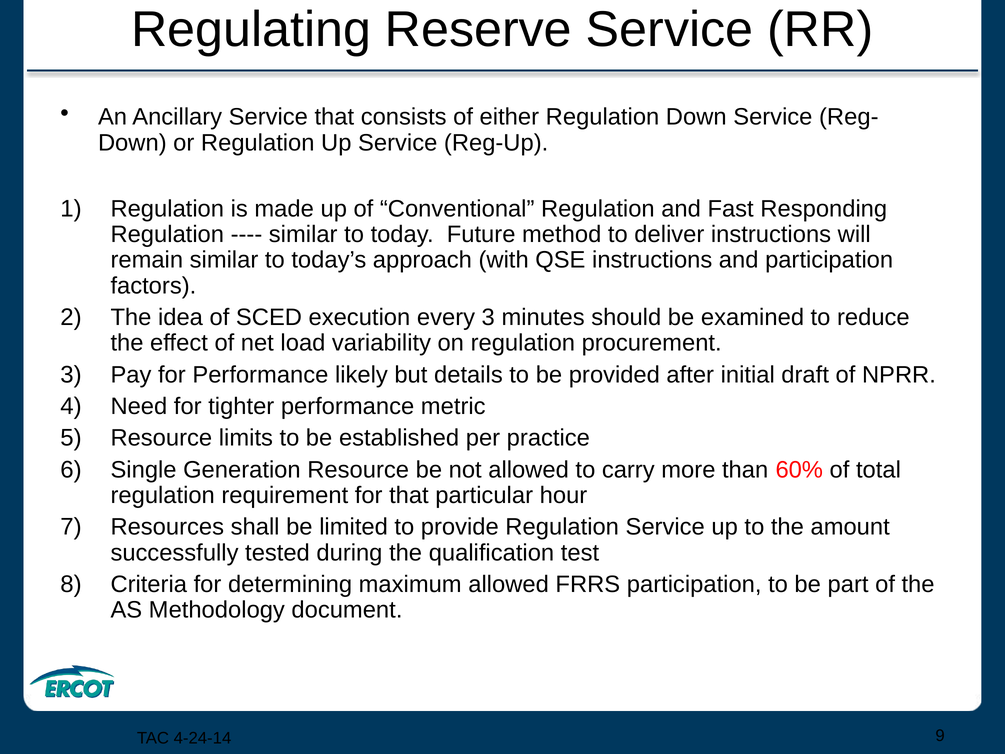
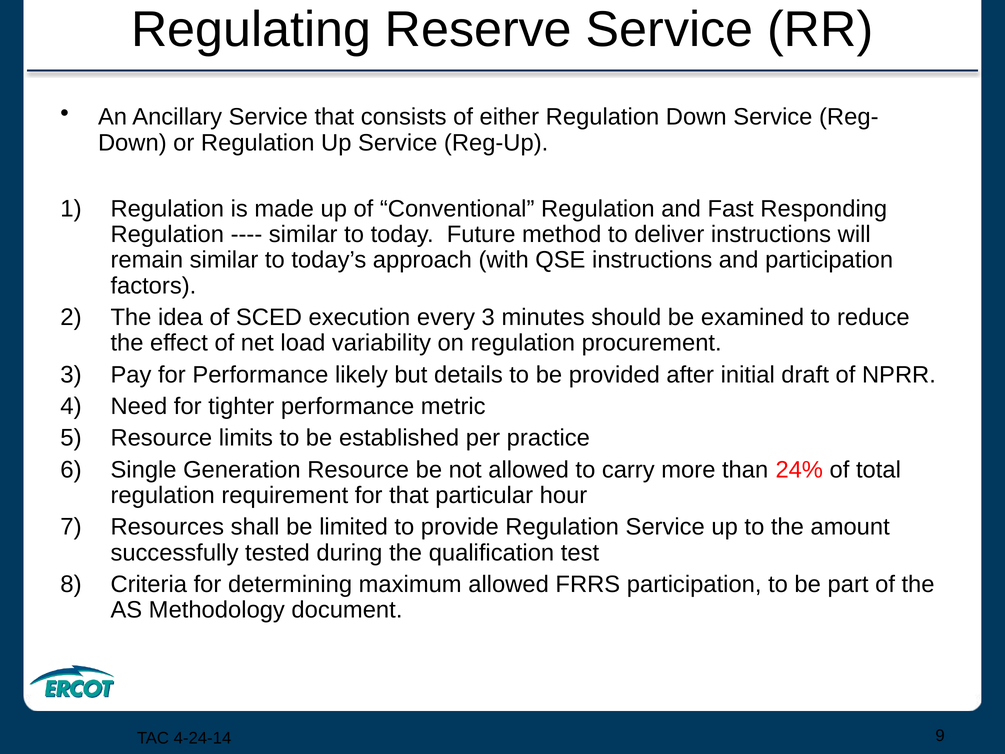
60%: 60% -> 24%
